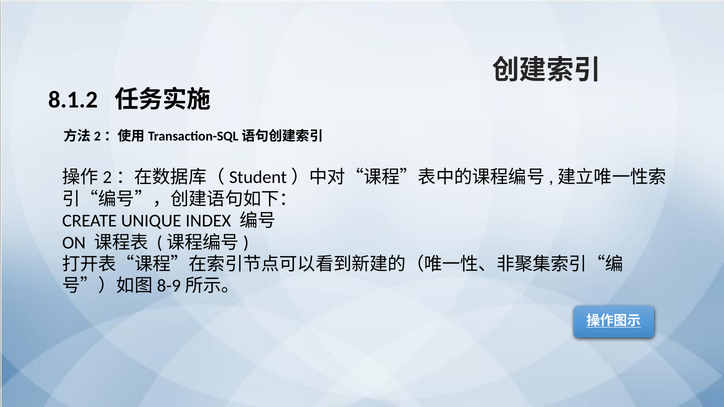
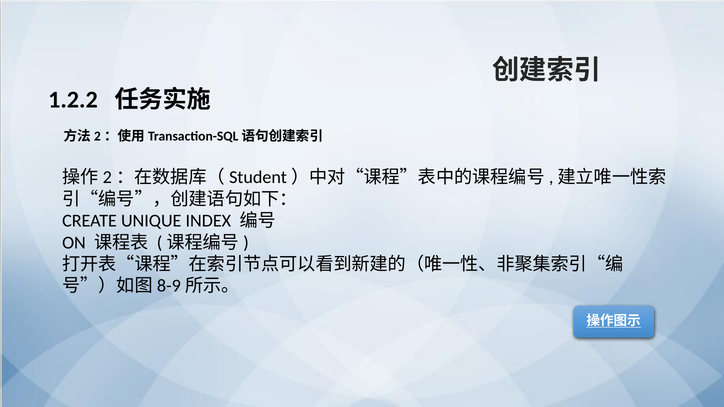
8.1.2: 8.1.2 -> 1.2.2
